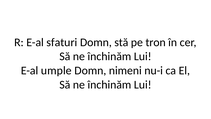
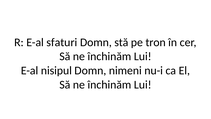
umple: umple -> nisipul
